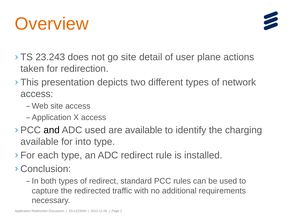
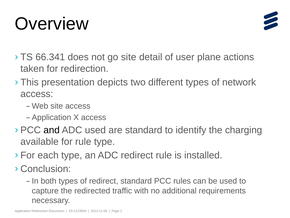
Overview colour: orange -> black
23.243: 23.243 -> 66.341
are available: available -> standard
for into: into -> rule
